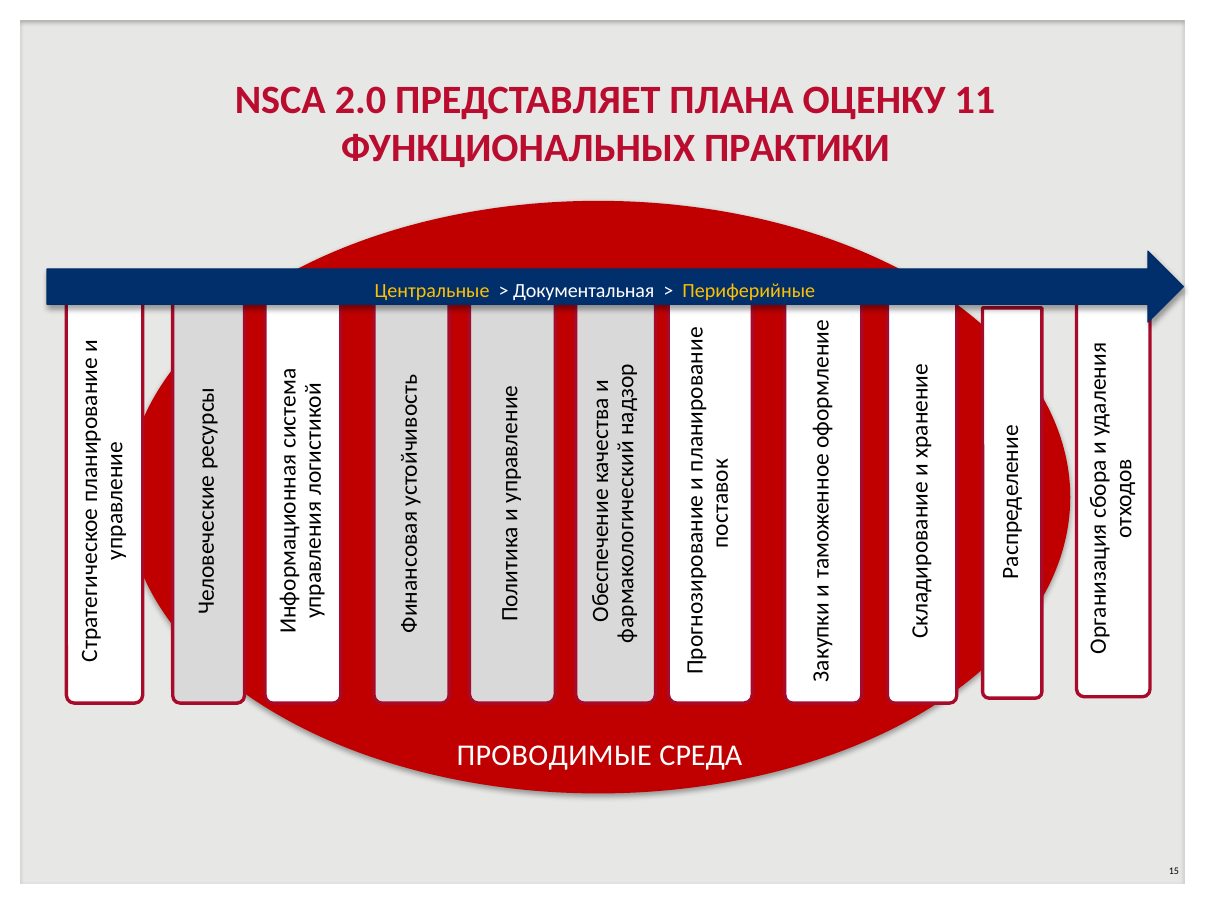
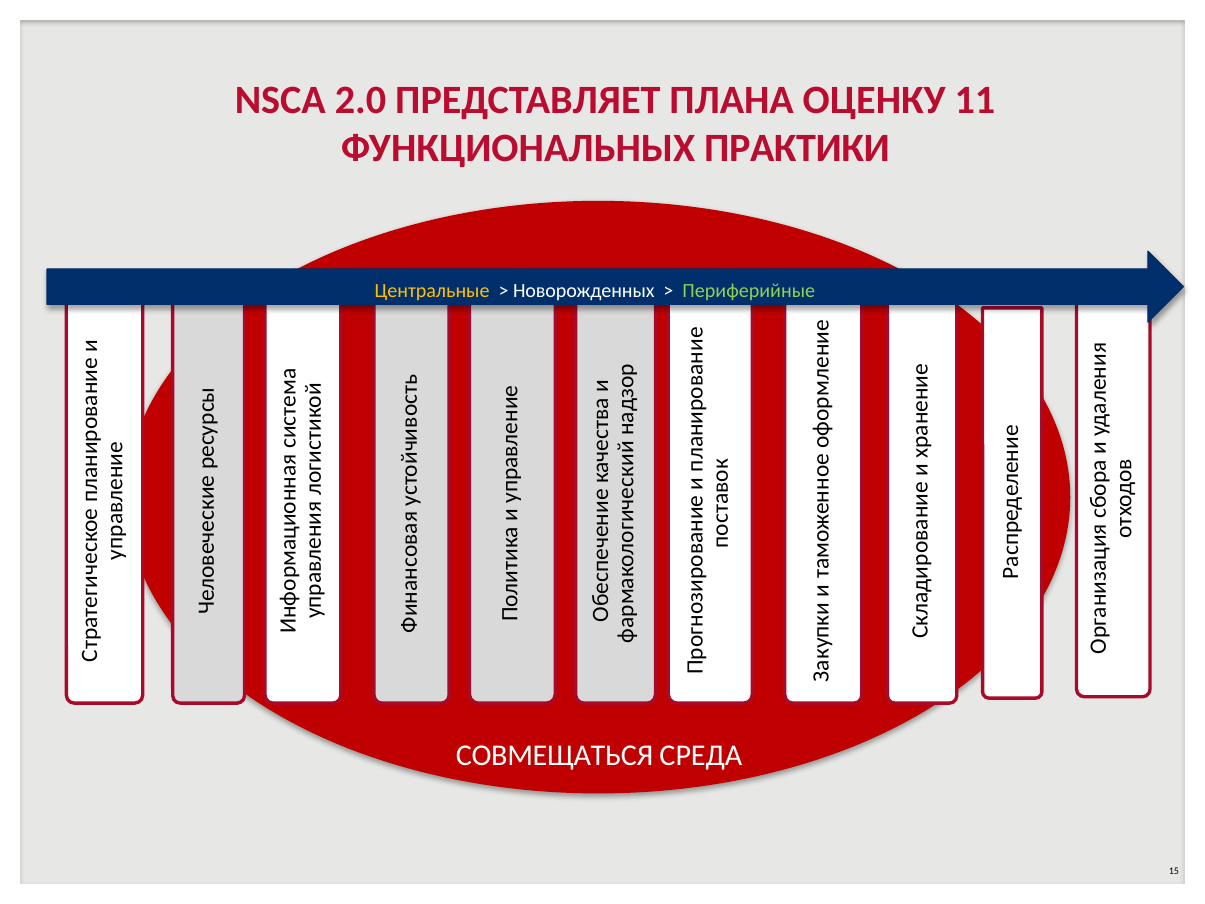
Документальная: Документальная -> Новорожденных
Периферийные colour: yellow -> light green
ПРОВОДИМЫЕ: ПРОВОДИМЫЕ -> СОВМЕЩАТЬСЯ
